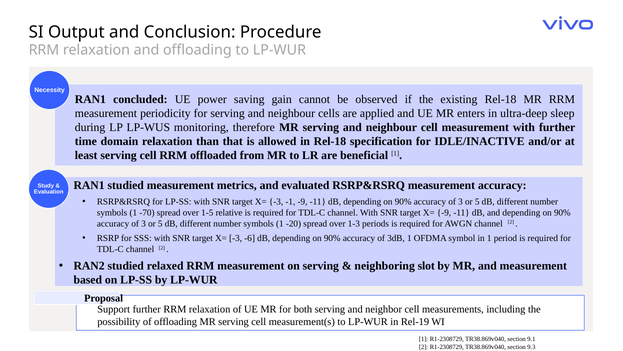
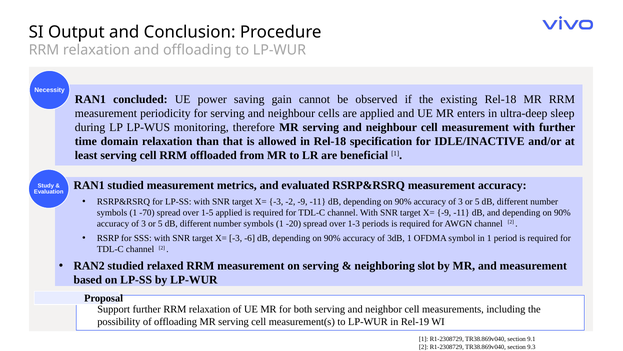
-1: -1 -> -2
1-5 relative: relative -> applied
